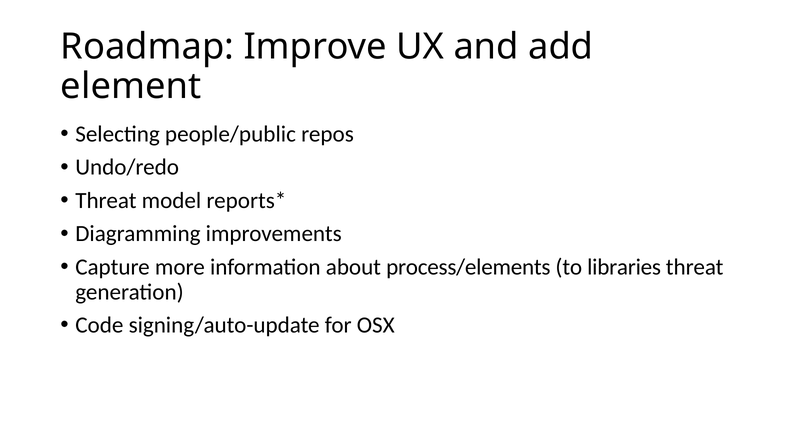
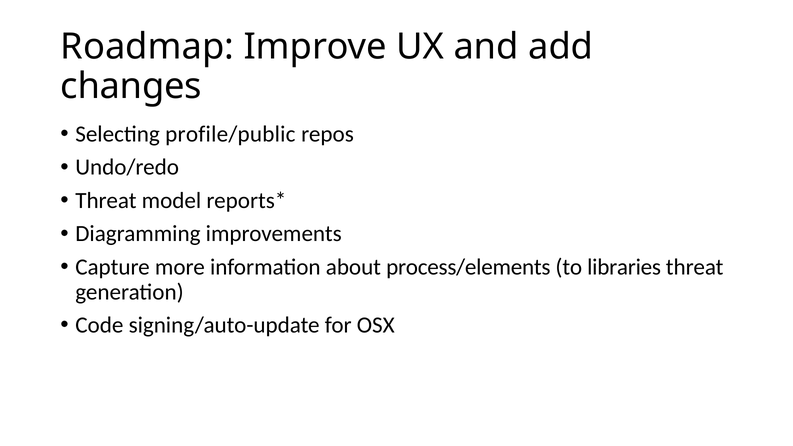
element: element -> changes
people/public: people/public -> profile/public
